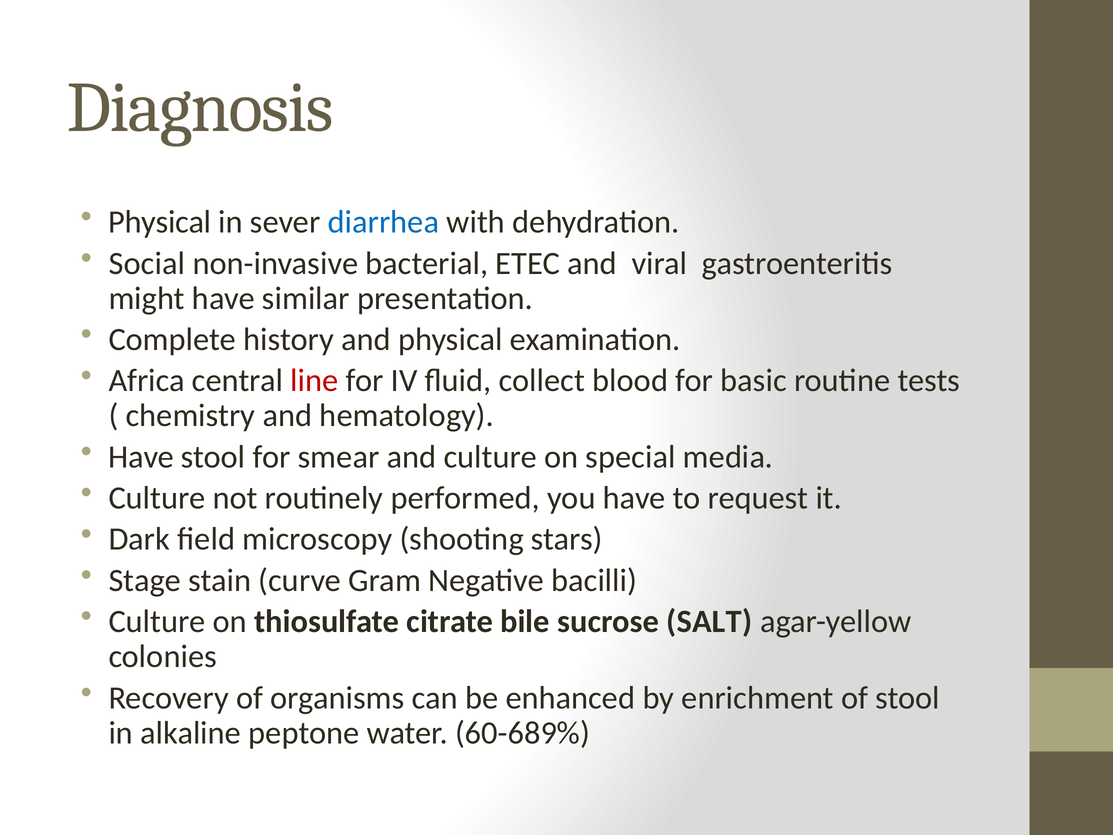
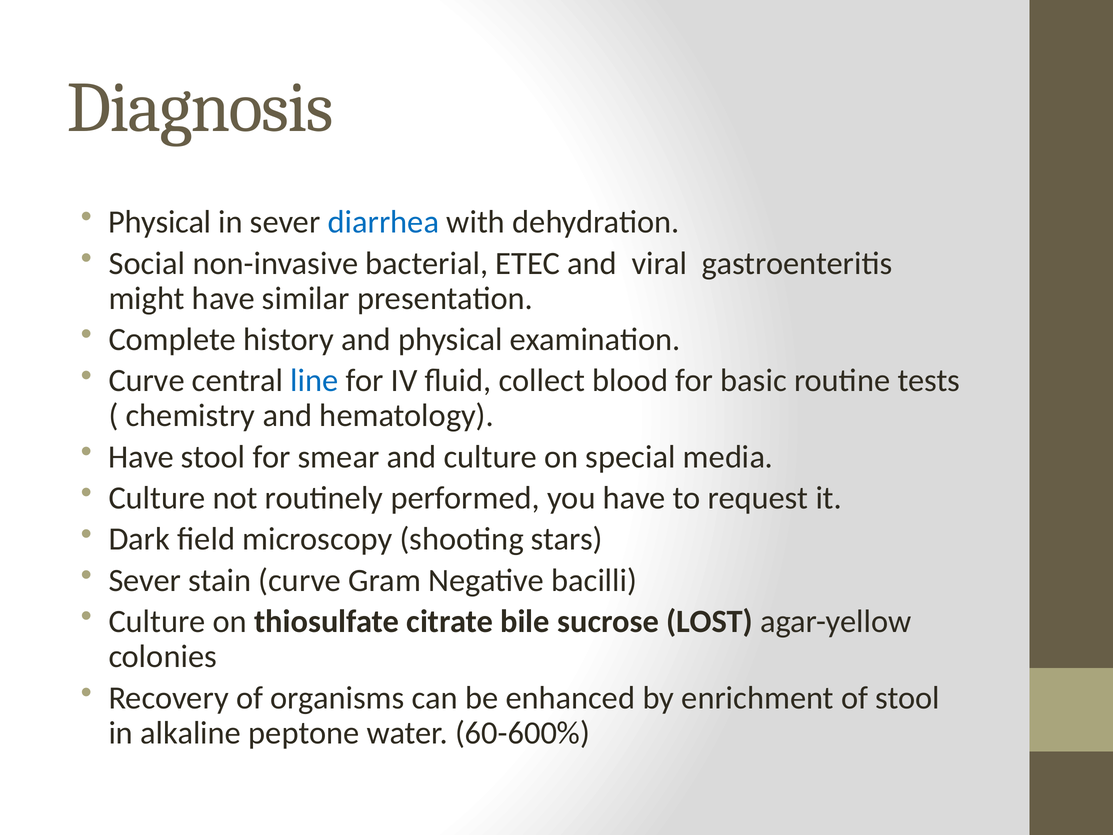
Africa at (147, 381): Africa -> Curve
line colour: red -> blue
Stage at (145, 580): Stage -> Sever
SALT: SALT -> LOST
60-689%: 60-689% -> 60-600%
